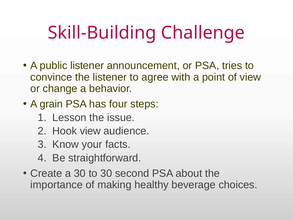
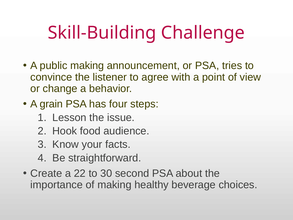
public listener: listener -> making
Hook view: view -> food
a 30: 30 -> 22
